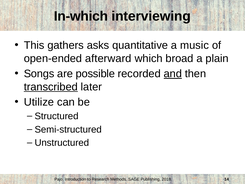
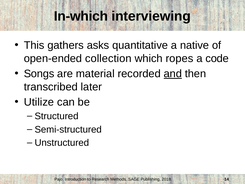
music: music -> native
afterward: afterward -> collection
broad: broad -> ropes
plain: plain -> code
possible: possible -> material
transcribed underline: present -> none
